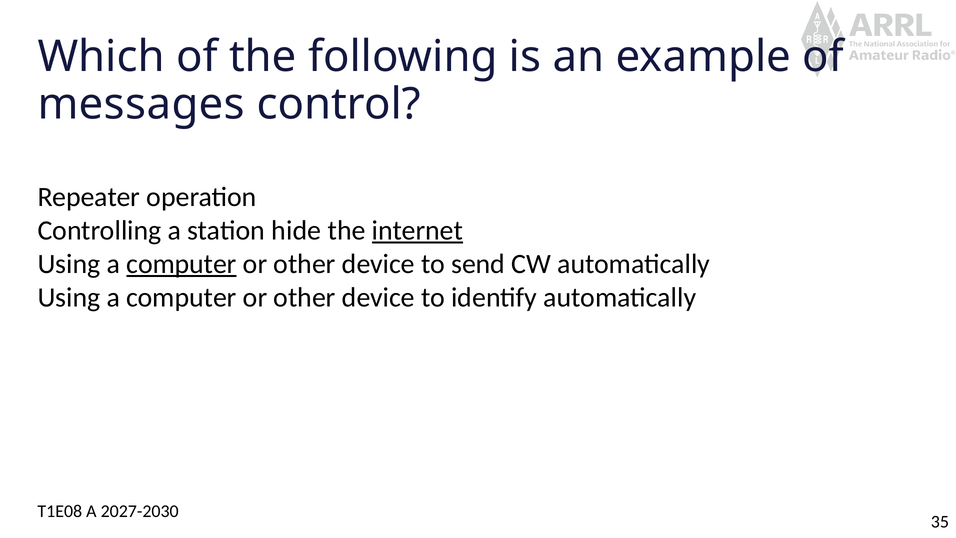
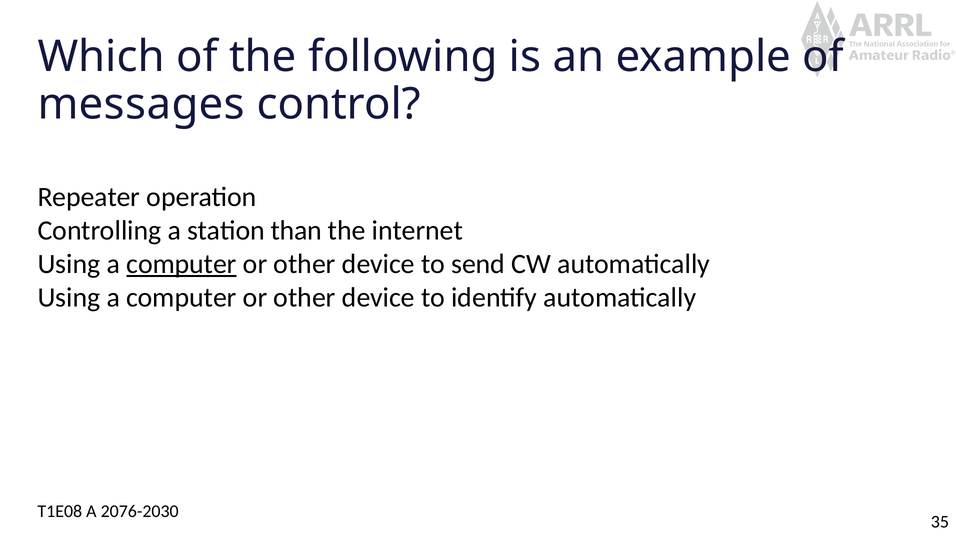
hide: hide -> than
internet underline: present -> none
2027-2030: 2027-2030 -> 2076-2030
